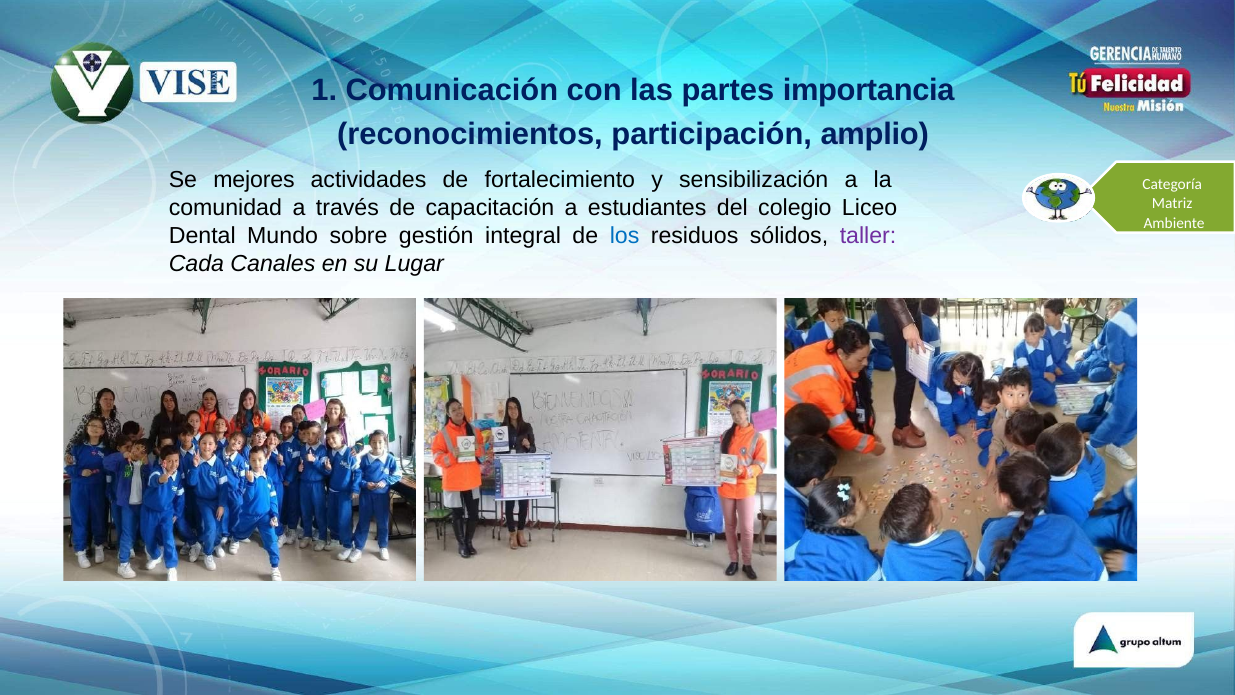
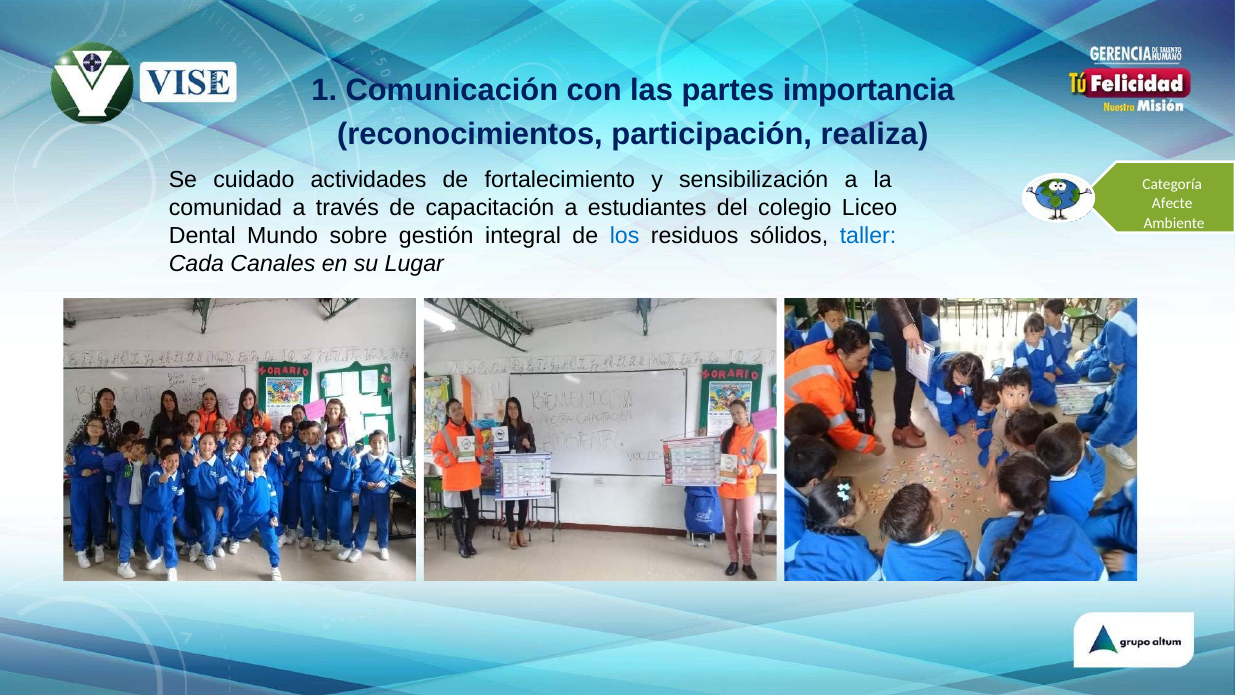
amplio: amplio -> realiza
mejores: mejores -> cuidado
Matriz: Matriz -> Afecte
taller colour: purple -> blue
